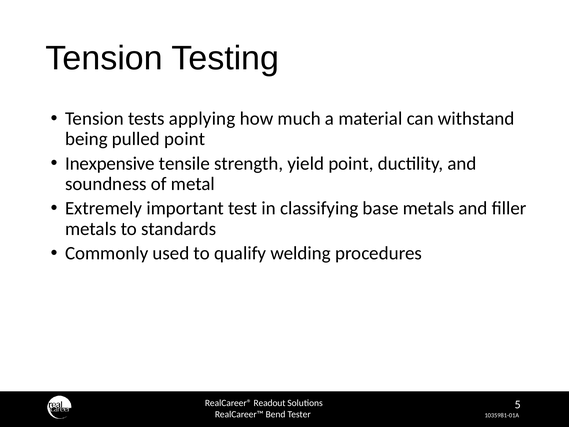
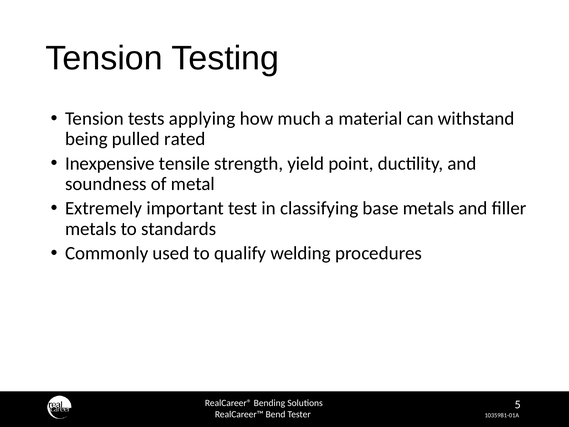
pulled point: point -> rated
Readout: Readout -> Bending
